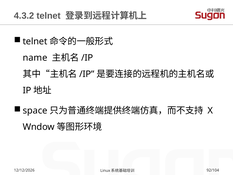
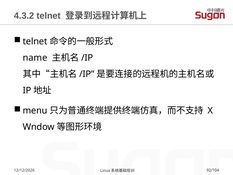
space: space -> menu
